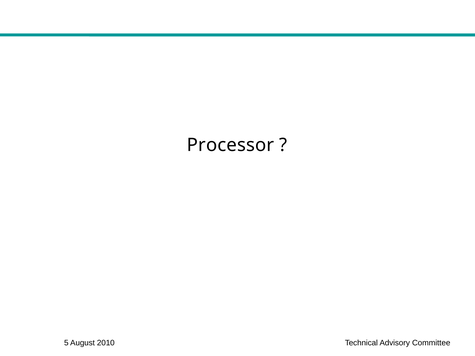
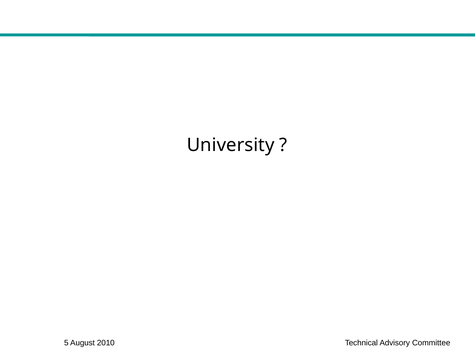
Processor: Processor -> University
